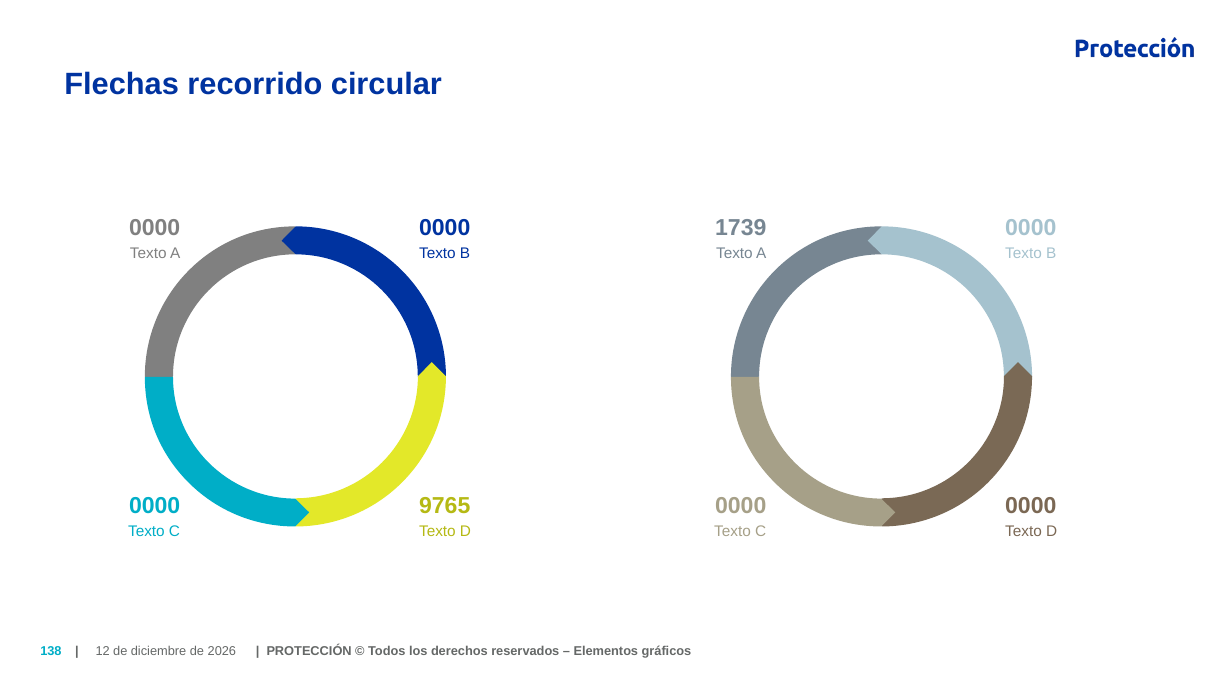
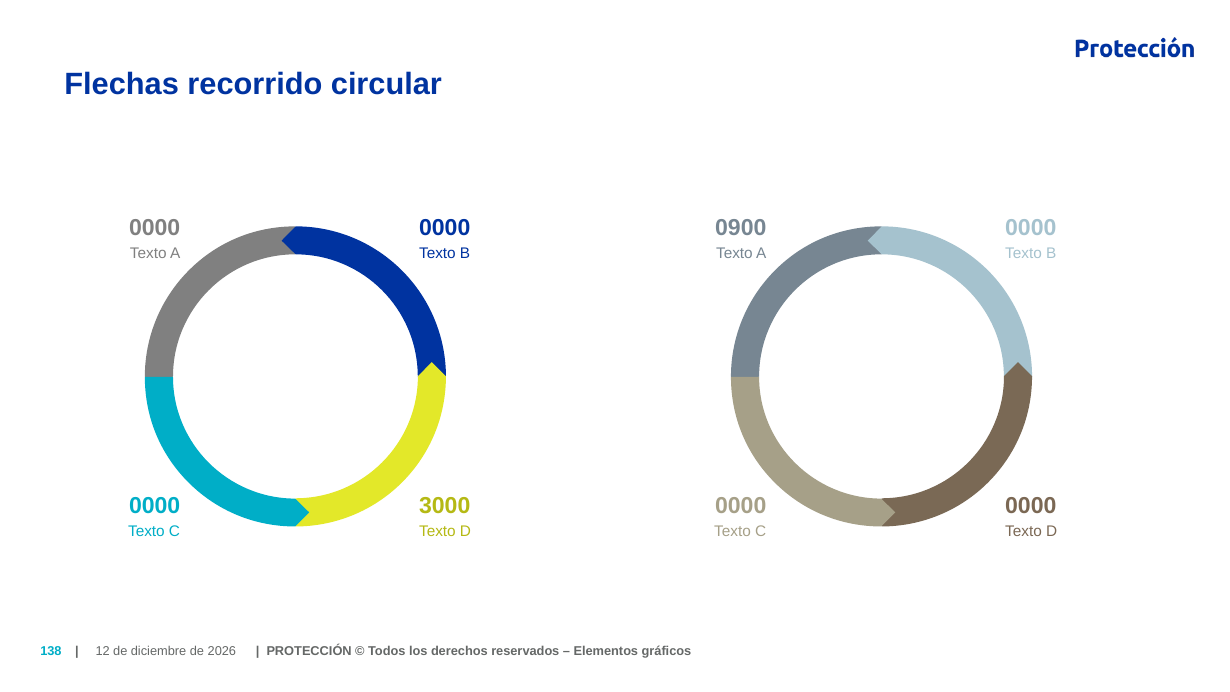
1739: 1739 -> 0900
9765: 9765 -> 3000
